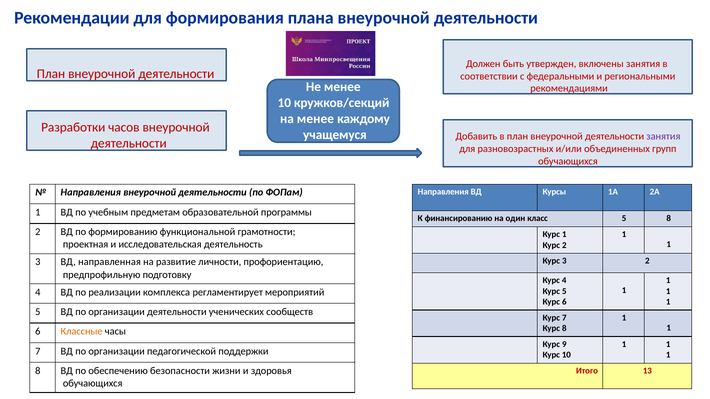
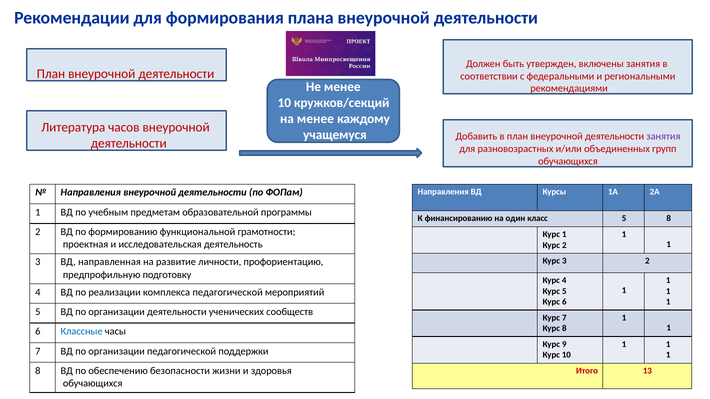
Разработки: Разработки -> Литература
комплекса регламентирует: регламентирует -> педагогической
Классные colour: orange -> blue
